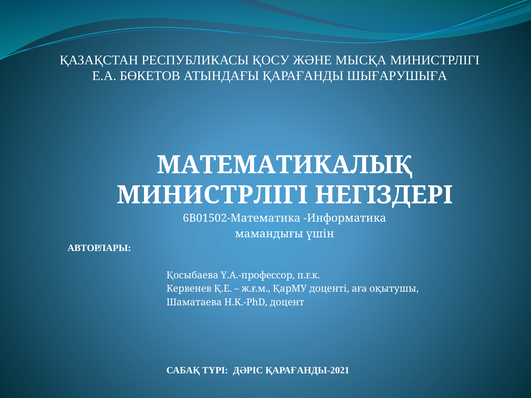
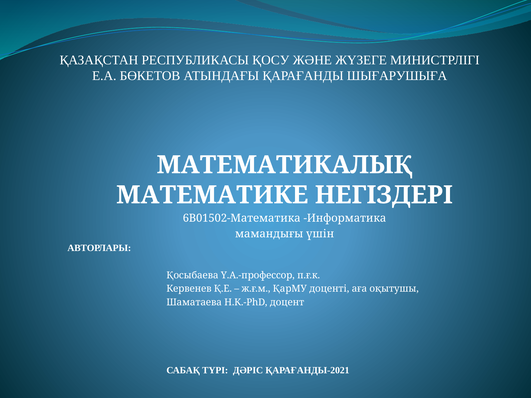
МЫСҚА: МЫСҚА -> ЖҮЗЕГЕ
МИНИСТРЛІГІ at (212, 195): МИНИСТРЛІГІ -> МАТЕМАТИКЕ
